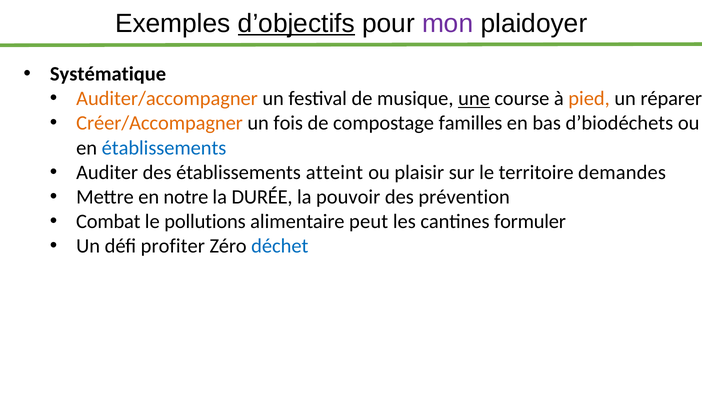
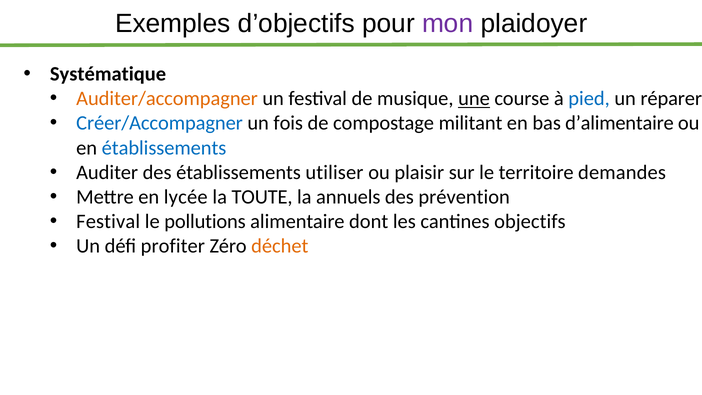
d’objectifs underline: present -> none
pied colour: orange -> blue
Créer/Accompagner colour: orange -> blue
familles: familles -> militant
d’biodéchets: d’biodéchets -> d’alimentaire
atteint: atteint -> utiliser
notre: notre -> lycée
DURÉE: DURÉE -> TOUTE
pouvoir: pouvoir -> annuels
Combat at (108, 221): Combat -> Festival
peut: peut -> dont
formuler: formuler -> objectifs
déchet colour: blue -> orange
